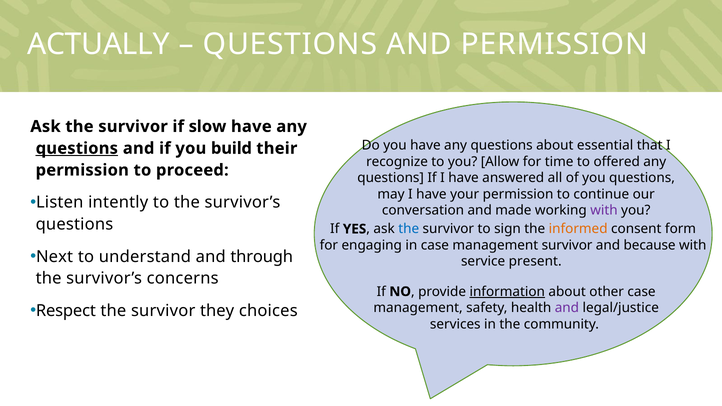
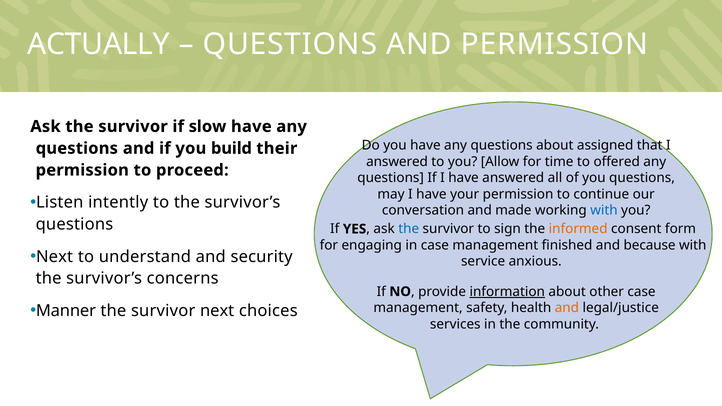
essential: essential -> assigned
questions at (77, 148) underline: present -> none
recognize at (397, 162): recognize -> answered
with at (604, 210) colour: purple -> blue
management survivor: survivor -> finished
through: through -> security
present: present -> anxious
Respect: Respect -> Manner
survivor they: they -> next
and at (567, 308) colour: purple -> orange
